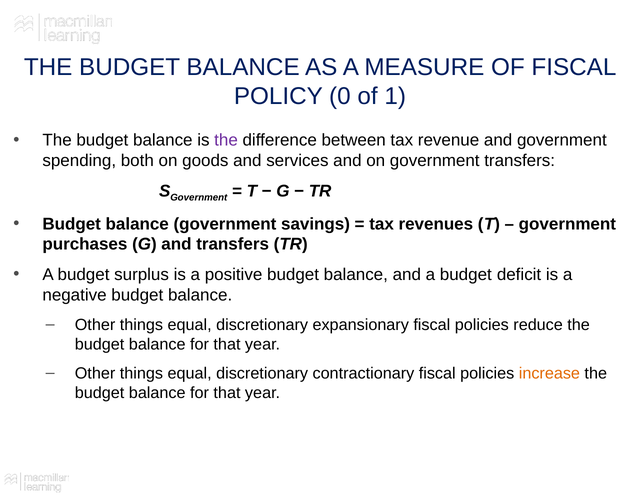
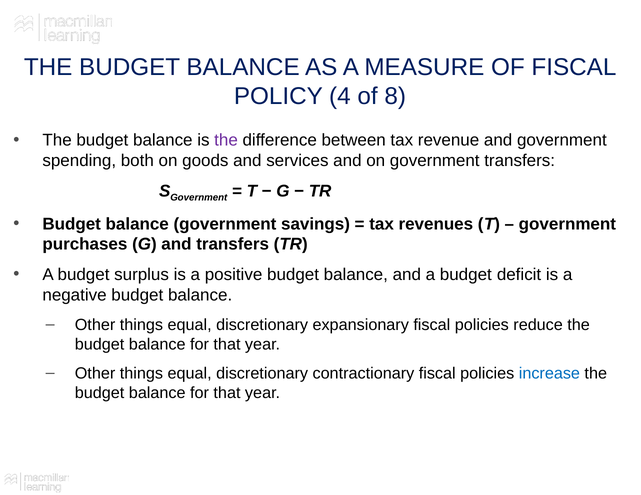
0: 0 -> 4
1: 1 -> 8
increase colour: orange -> blue
